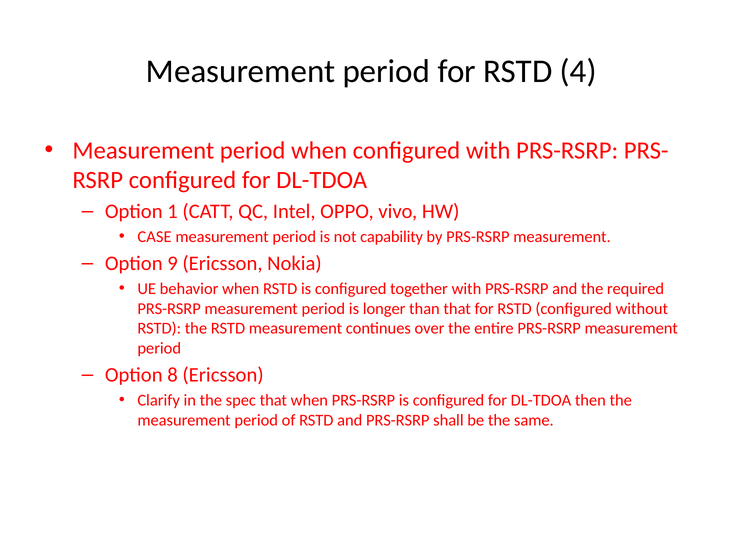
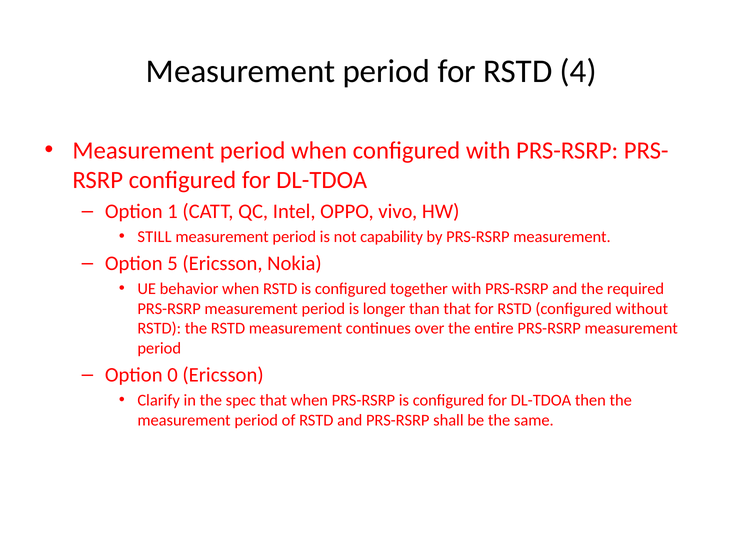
CASE: CASE -> STILL
9: 9 -> 5
8: 8 -> 0
